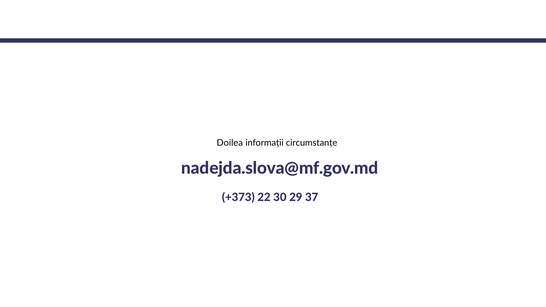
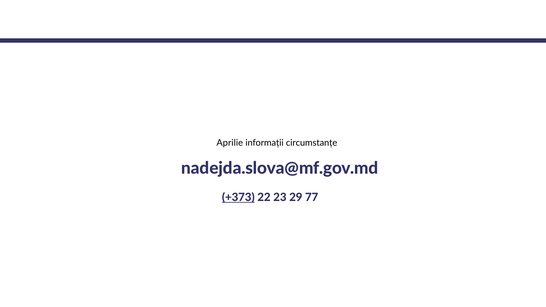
Doilea: Doilea -> Aprilie
+373 underline: none -> present
30: 30 -> 23
37: 37 -> 77
